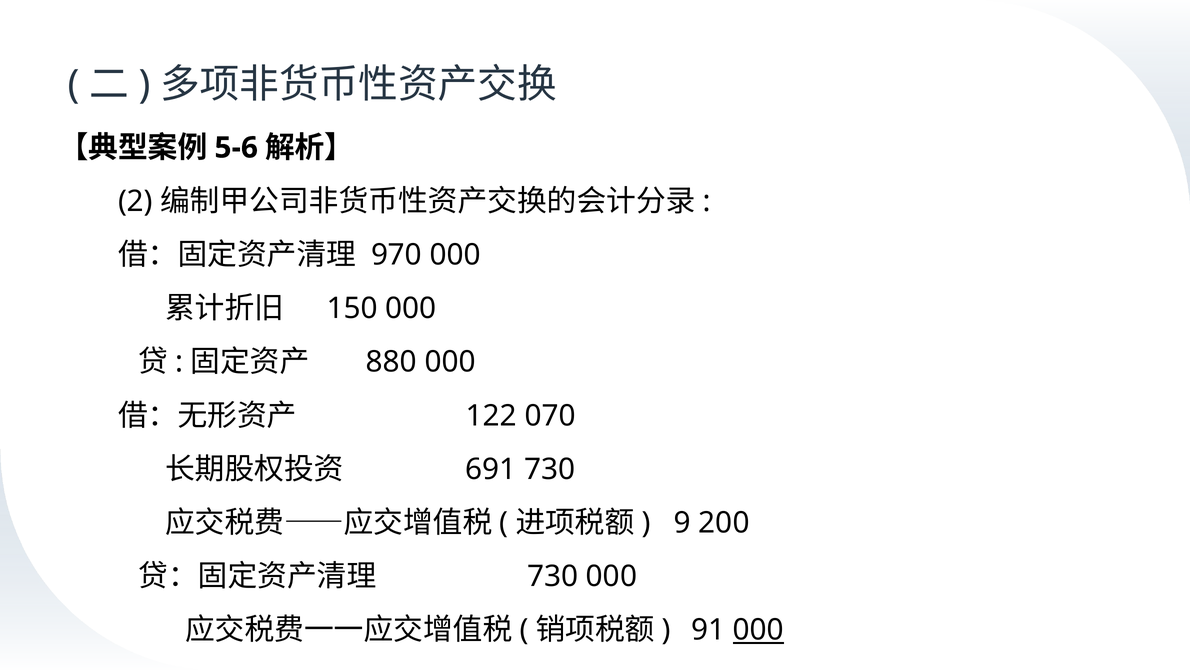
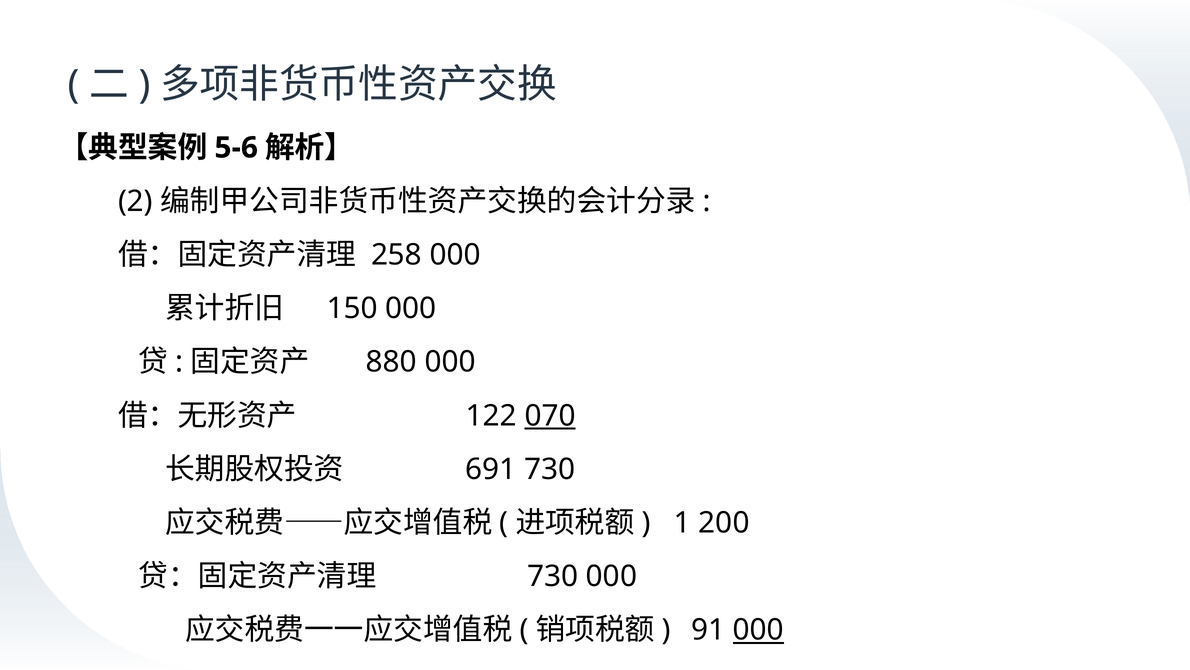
970: 970 -> 258
070 underline: none -> present
9: 9 -> 1
